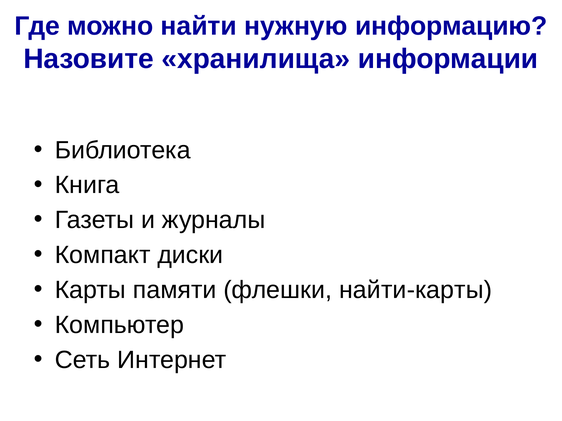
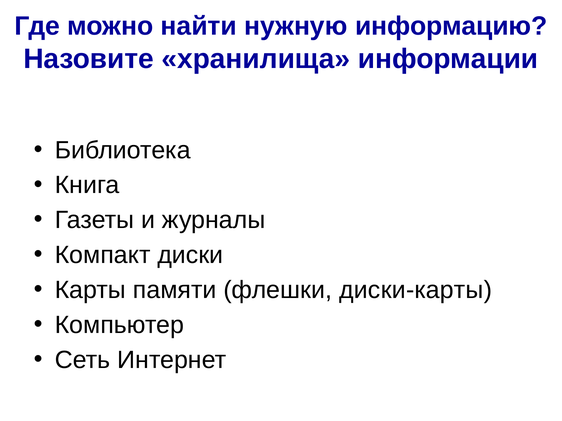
найти-карты: найти-карты -> диски-карты
